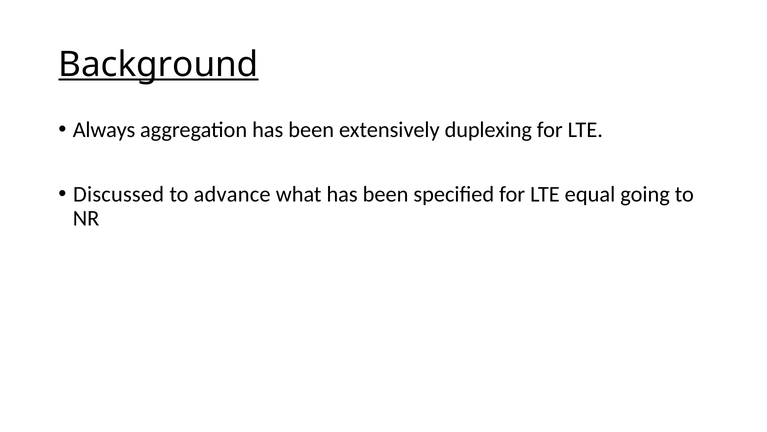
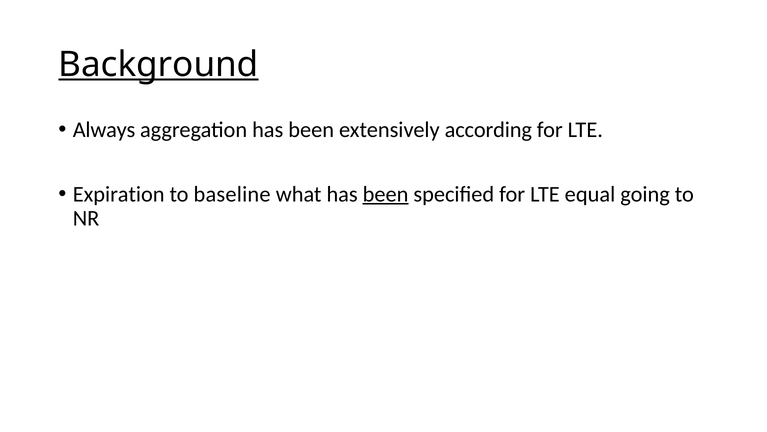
duplexing: duplexing -> according
Discussed: Discussed -> Expiration
advance: advance -> baseline
been at (386, 194) underline: none -> present
